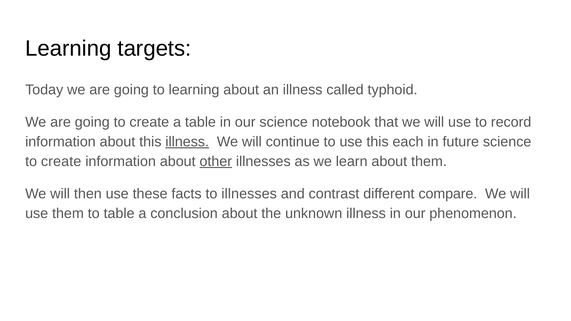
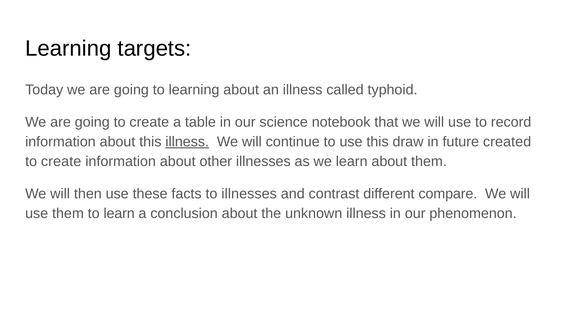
each: each -> draw
future science: science -> created
other underline: present -> none
to table: table -> learn
